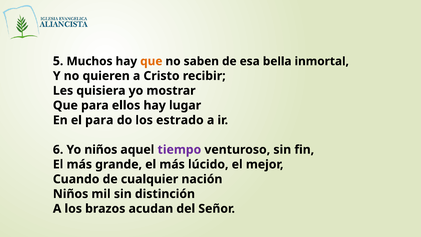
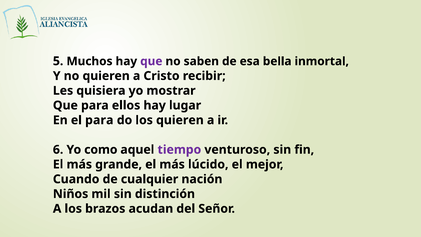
que at (151, 61) colour: orange -> purple
los estrado: estrado -> quieren
Yo niños: niños -> como
